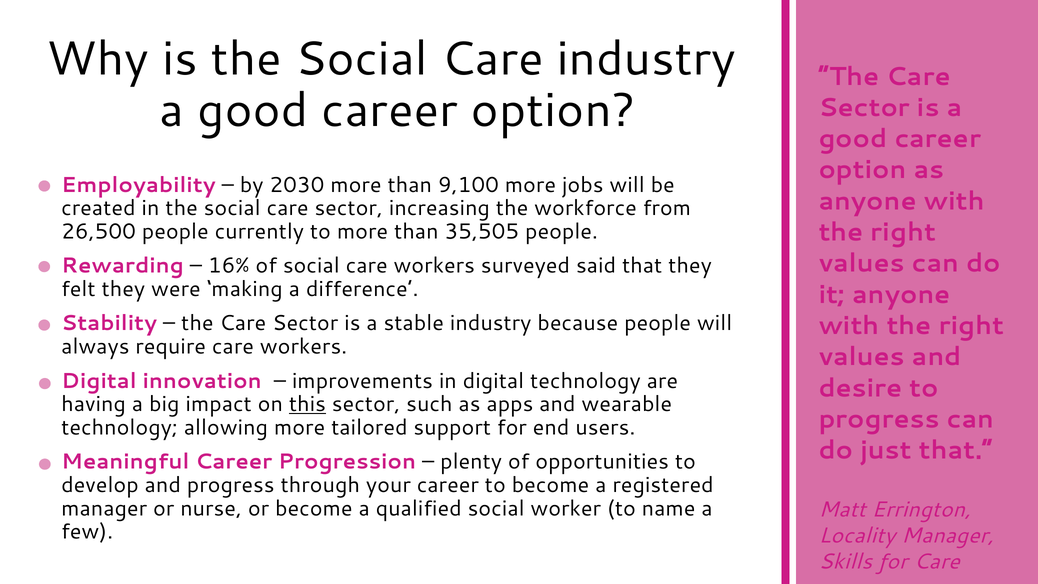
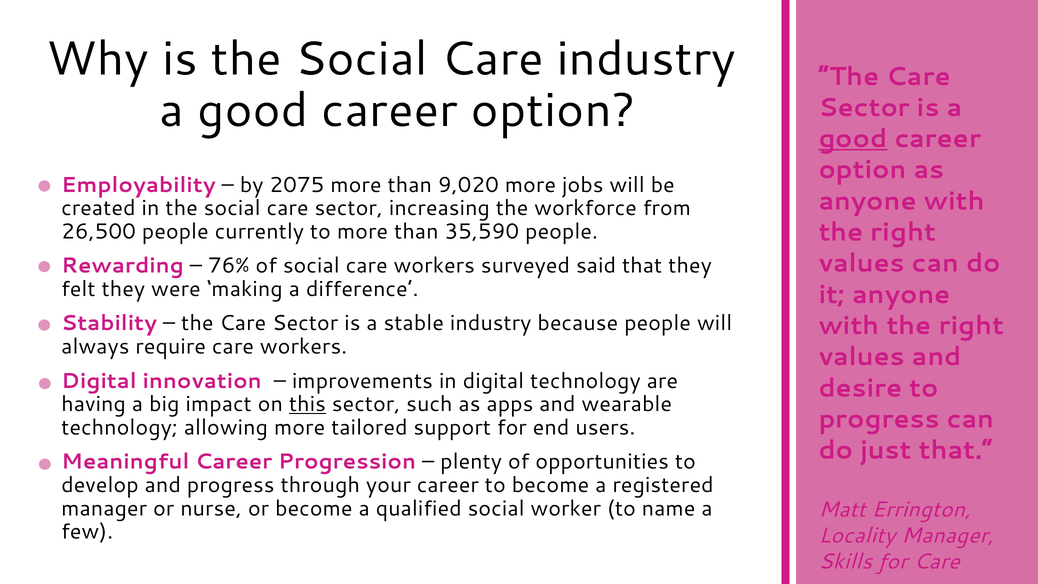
good at (853, 139) underline: none -> present
2030: 2030 -> 2075
9,100: 9,100 -> 9,020
35,505: 35,505 -> 35,590
16%: 16% -> 76%
